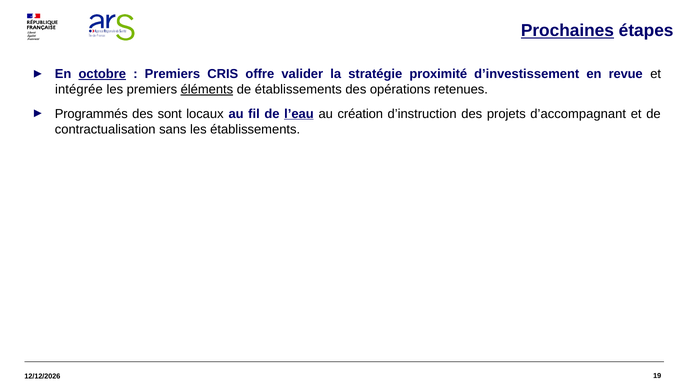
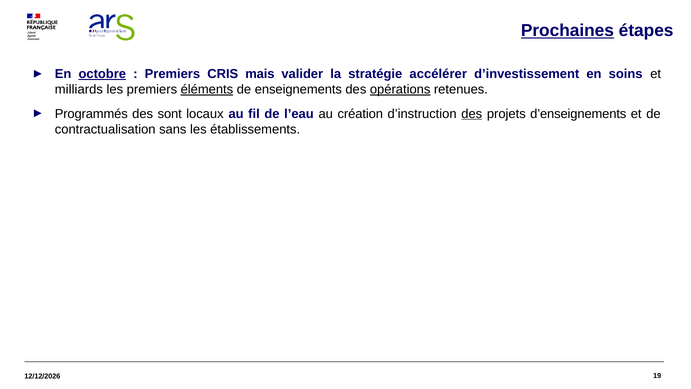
offre: offre -> mais
proximité: proximité -> accélérer
revue: revue -> soins
intégrée: intégrée -> milliards
de établissements: établissements -> enseignements
opérations underline: none -> present
l’eau underline: present -> none
des at (472, 114) underline: none -> present
d’accompagnant: d’accompagnant -> d’enseignements
